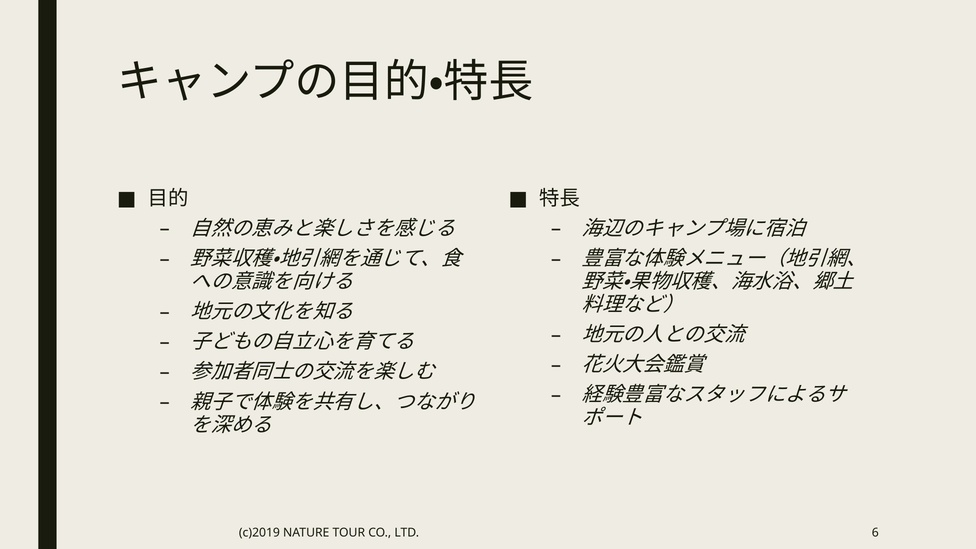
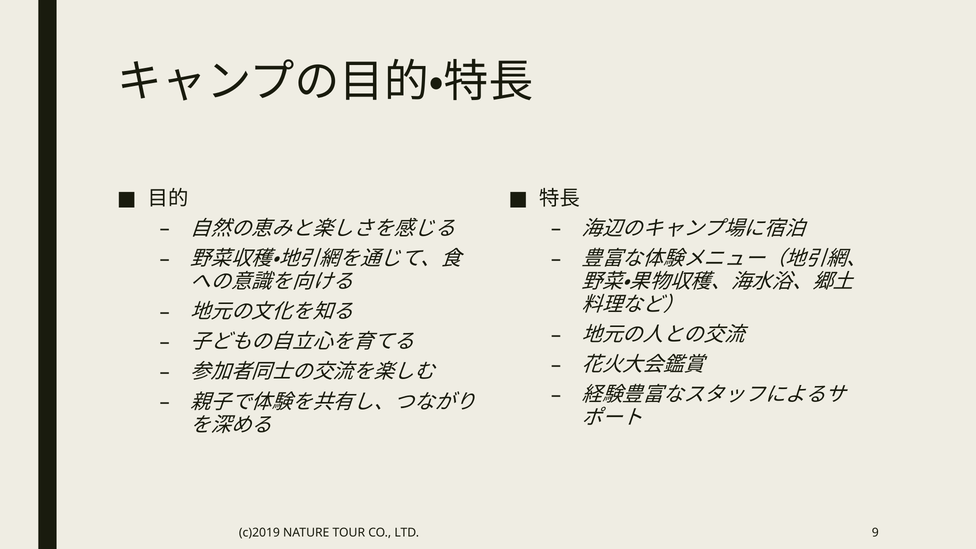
6: 6 -> 9
